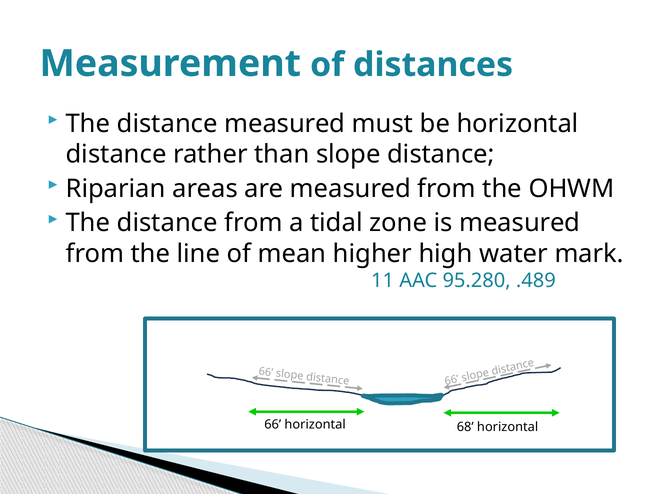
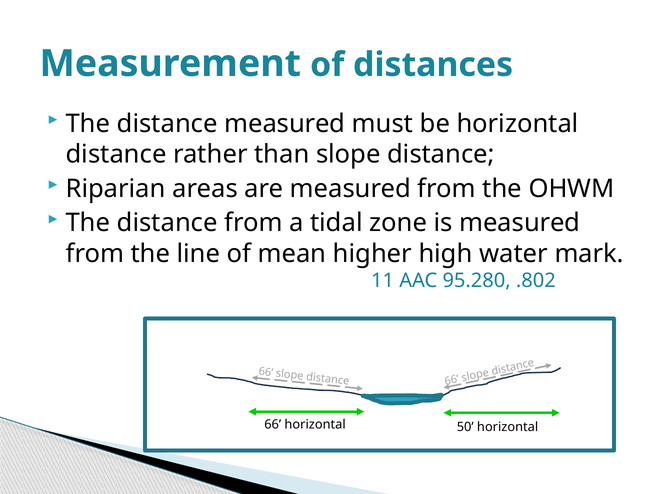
.489: .489 -> .802
68: 68 -> 50
